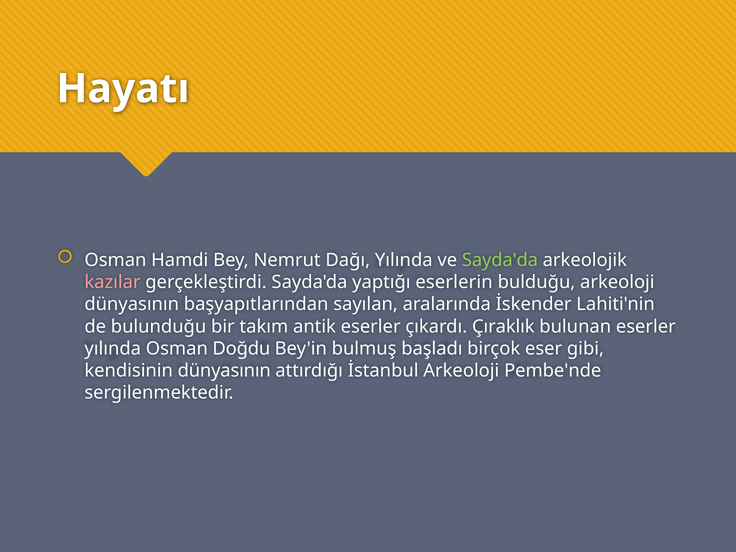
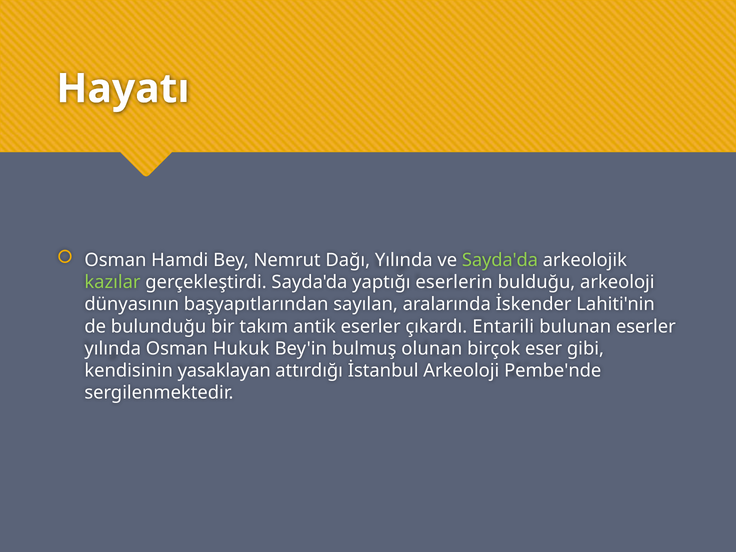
kazılar colour: pink -> light green
Çıraklık: Çıraklık -> Entarili
Doğdu: Doğdu -> Hukuk
başladı: başladı -> olunan
kendisinin dünyasının: dünyasının -> yasaklayan
